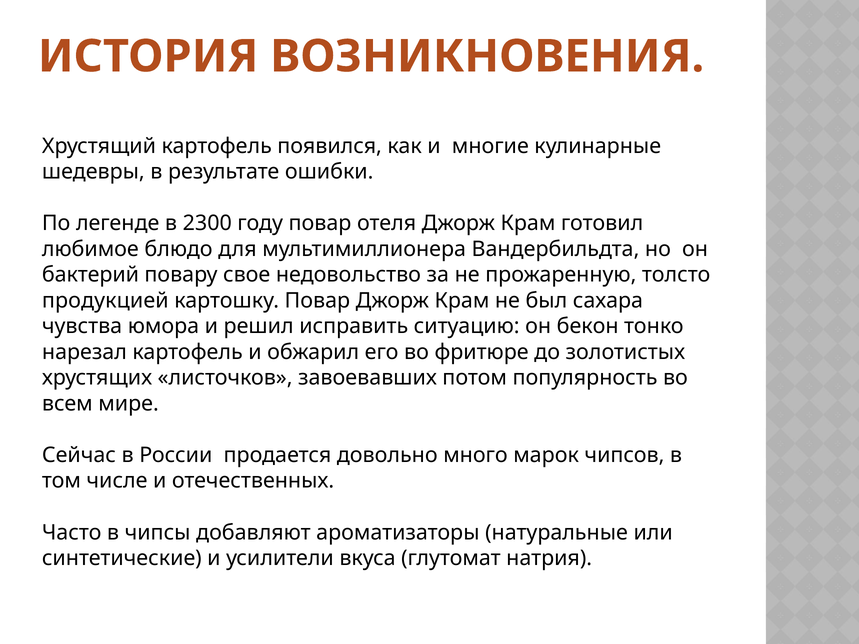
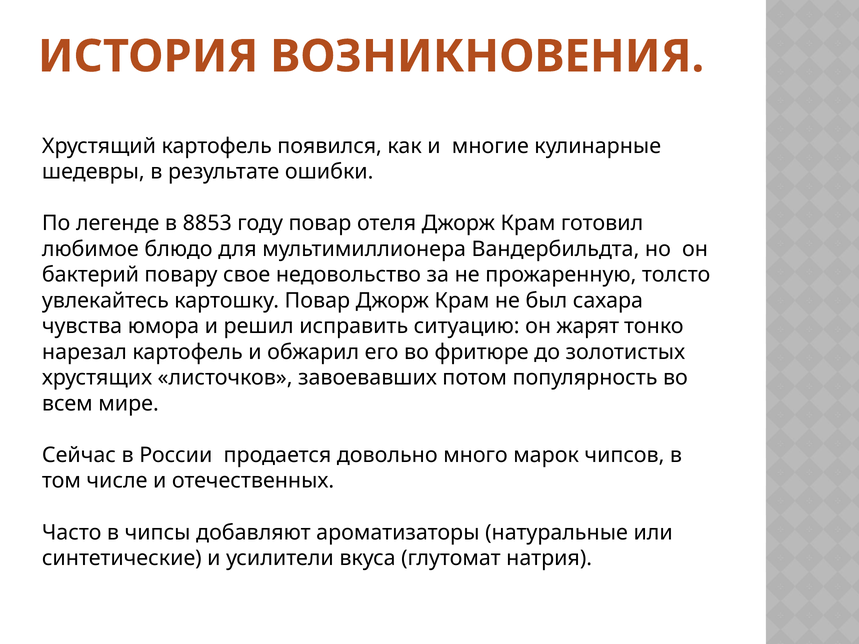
2300: 2300 -> 8853
продукцией: продукцией -> увлекайтесь
бекон: бекон -> жарят
